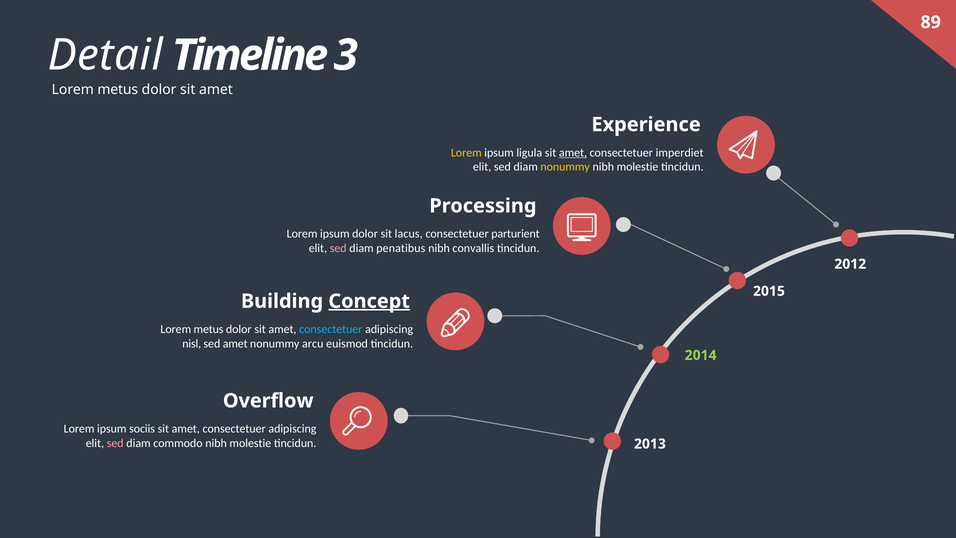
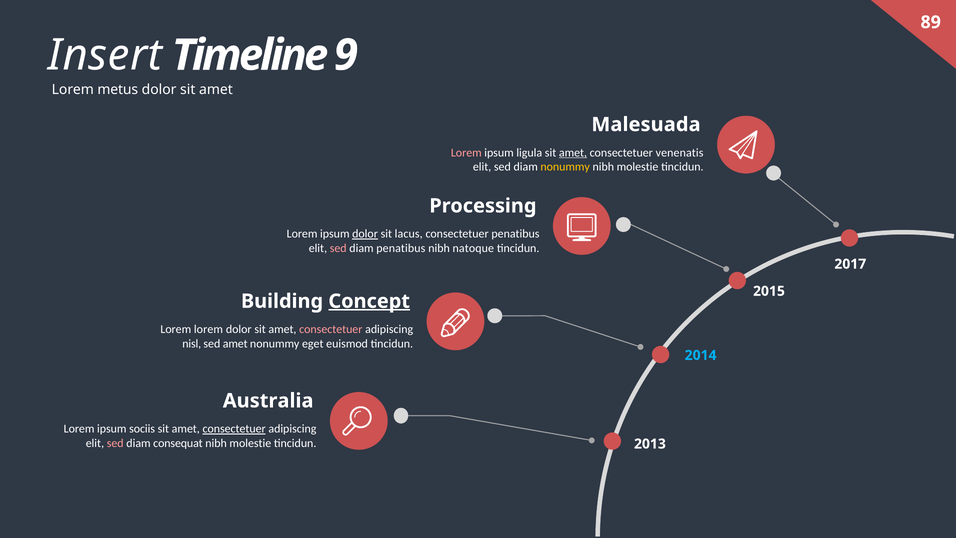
Detail: Detail -> Insert
3: 3 -> 9
Experience: Experience -> Malesuada
Lorem at (466, 153) colour: yellow -> pink
imperdiet: imperdiet -> venenatis
dolor at (365, 234) underline: none -> present
consectetuer parturient: parturient -> penatibus
convallis: convallis -> natoque
2012: 2012 -> 2017
metus at (209, 329): metus -> lorem
consectetuer at (331, 329) colour: light blue -> pink
arcu: arcu -> eget
2014 colour: light green -> light blue
Overflow: Overflow -> Australia
consectetuer at (234, 429) underline: none -> present
commodo: commodo -> consequat
